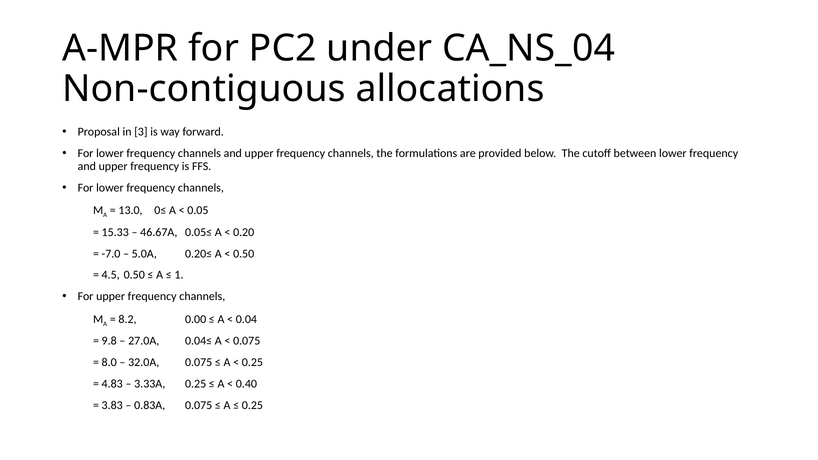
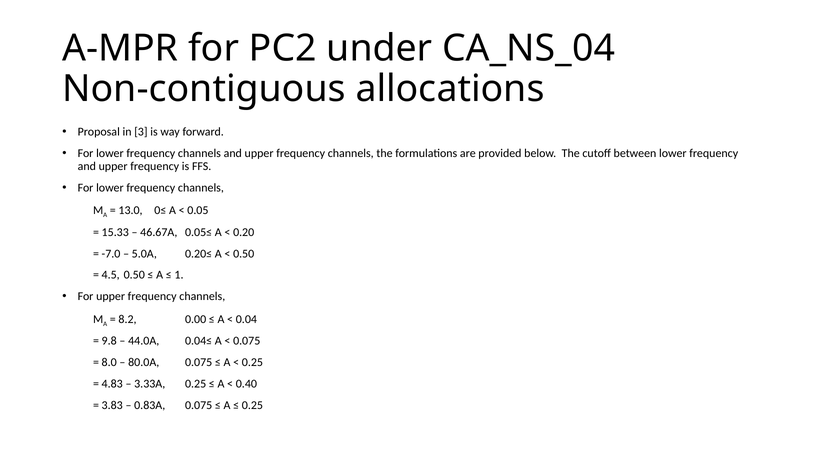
27.0A: 27.0A -> 44.0A
32.0A: 32.0A -> 80.0A
